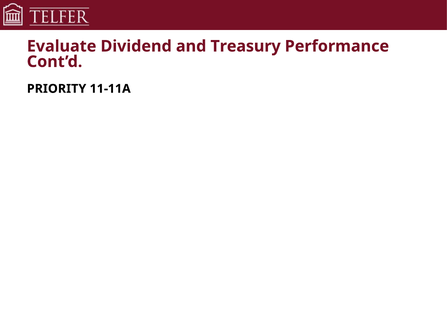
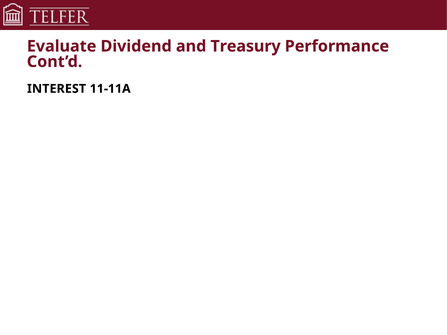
PRIORITY: PRIORITY -> INTEREST
